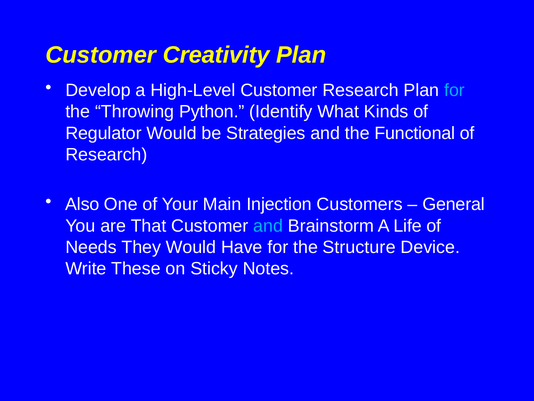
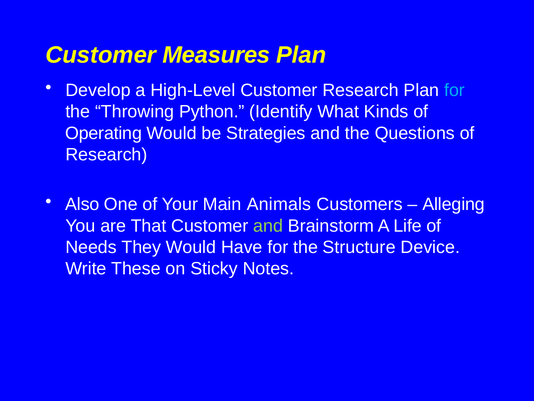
Creativity: Creativity -> Measures
Regulator: Regulator -> Operating
Functional: Functional -> Questions
Injection: Injection -> Animals
General: General -> Alleging
and at (268, 226) colour: light blue -> light green
